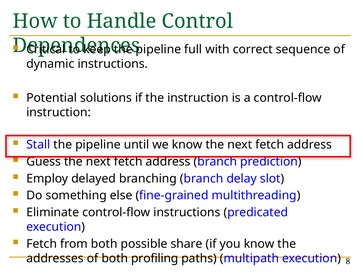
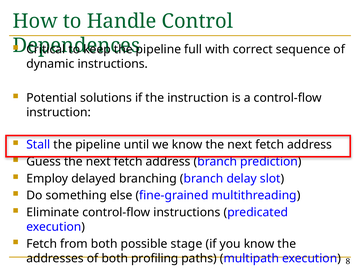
share: share -> stage
